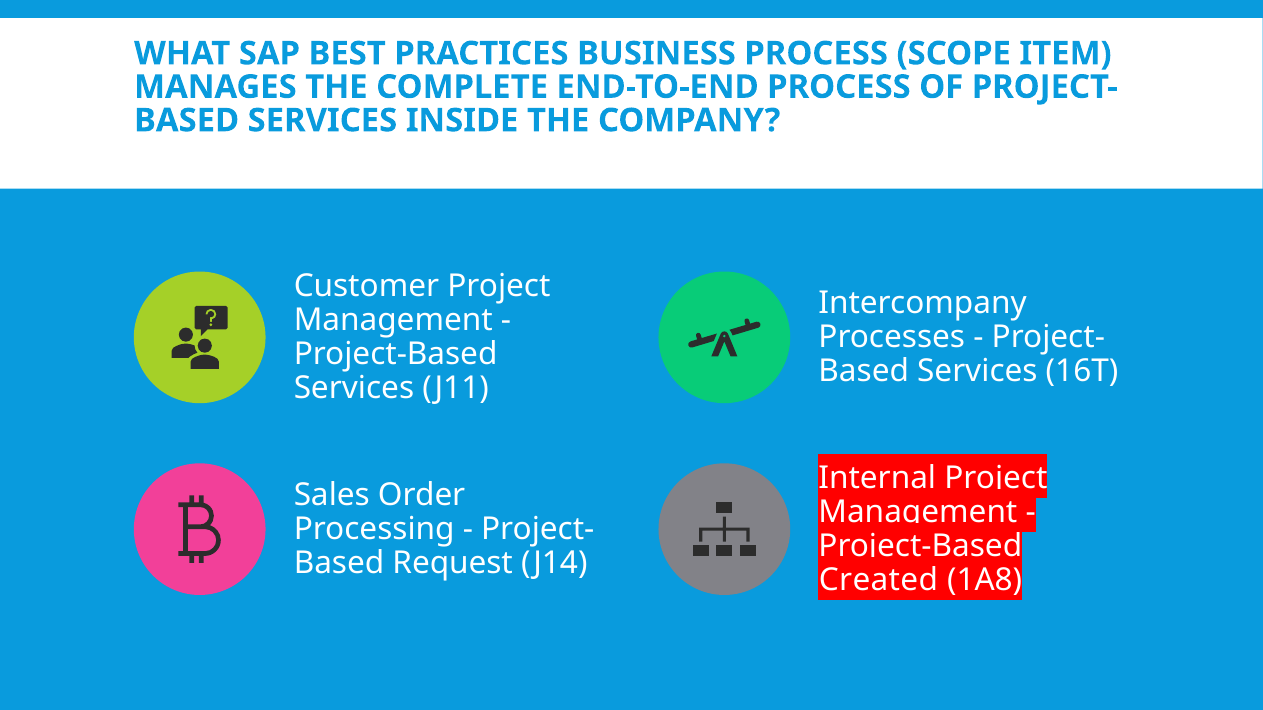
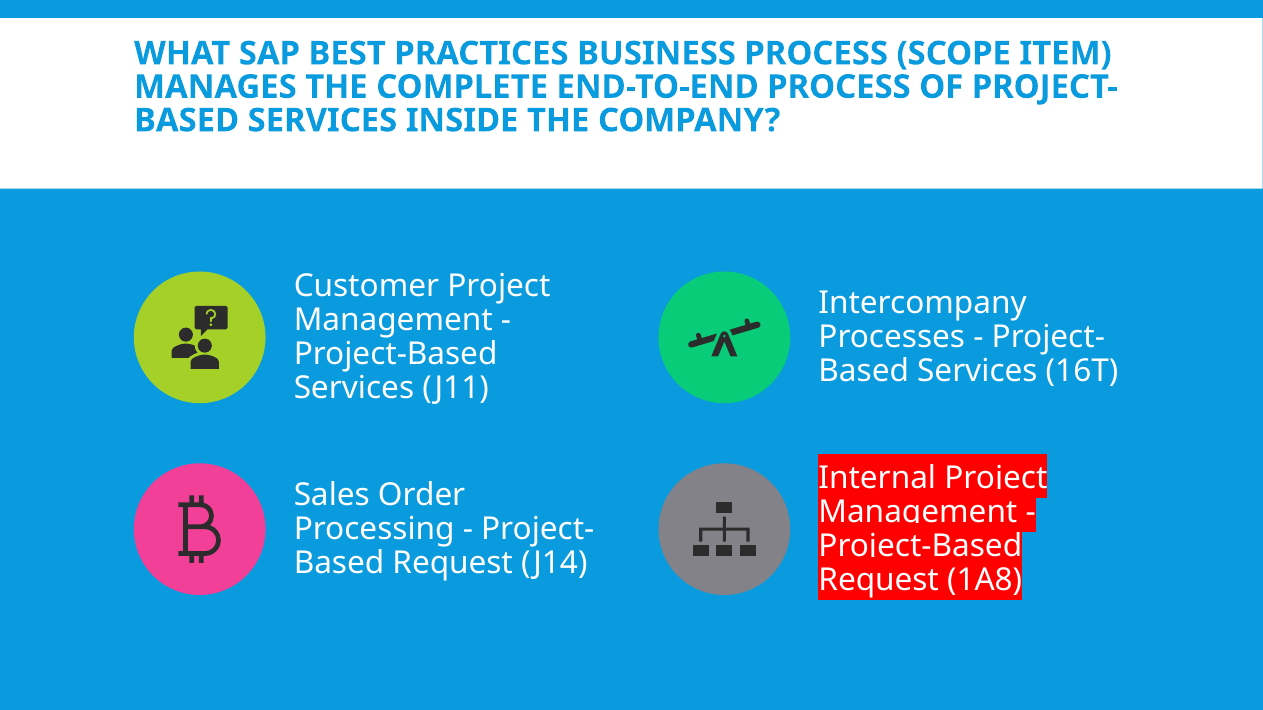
Created at (878, 580): Created -> Request
